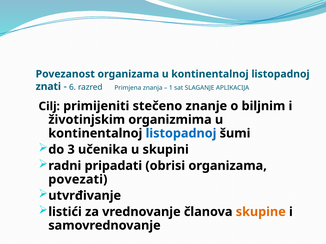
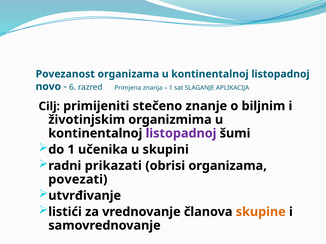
znati: znati -> novo
listopadnoj at (181, 134) colour: blue -> purple
do 3: 3 -> 1
pripadati: pripadati -> prikazati
